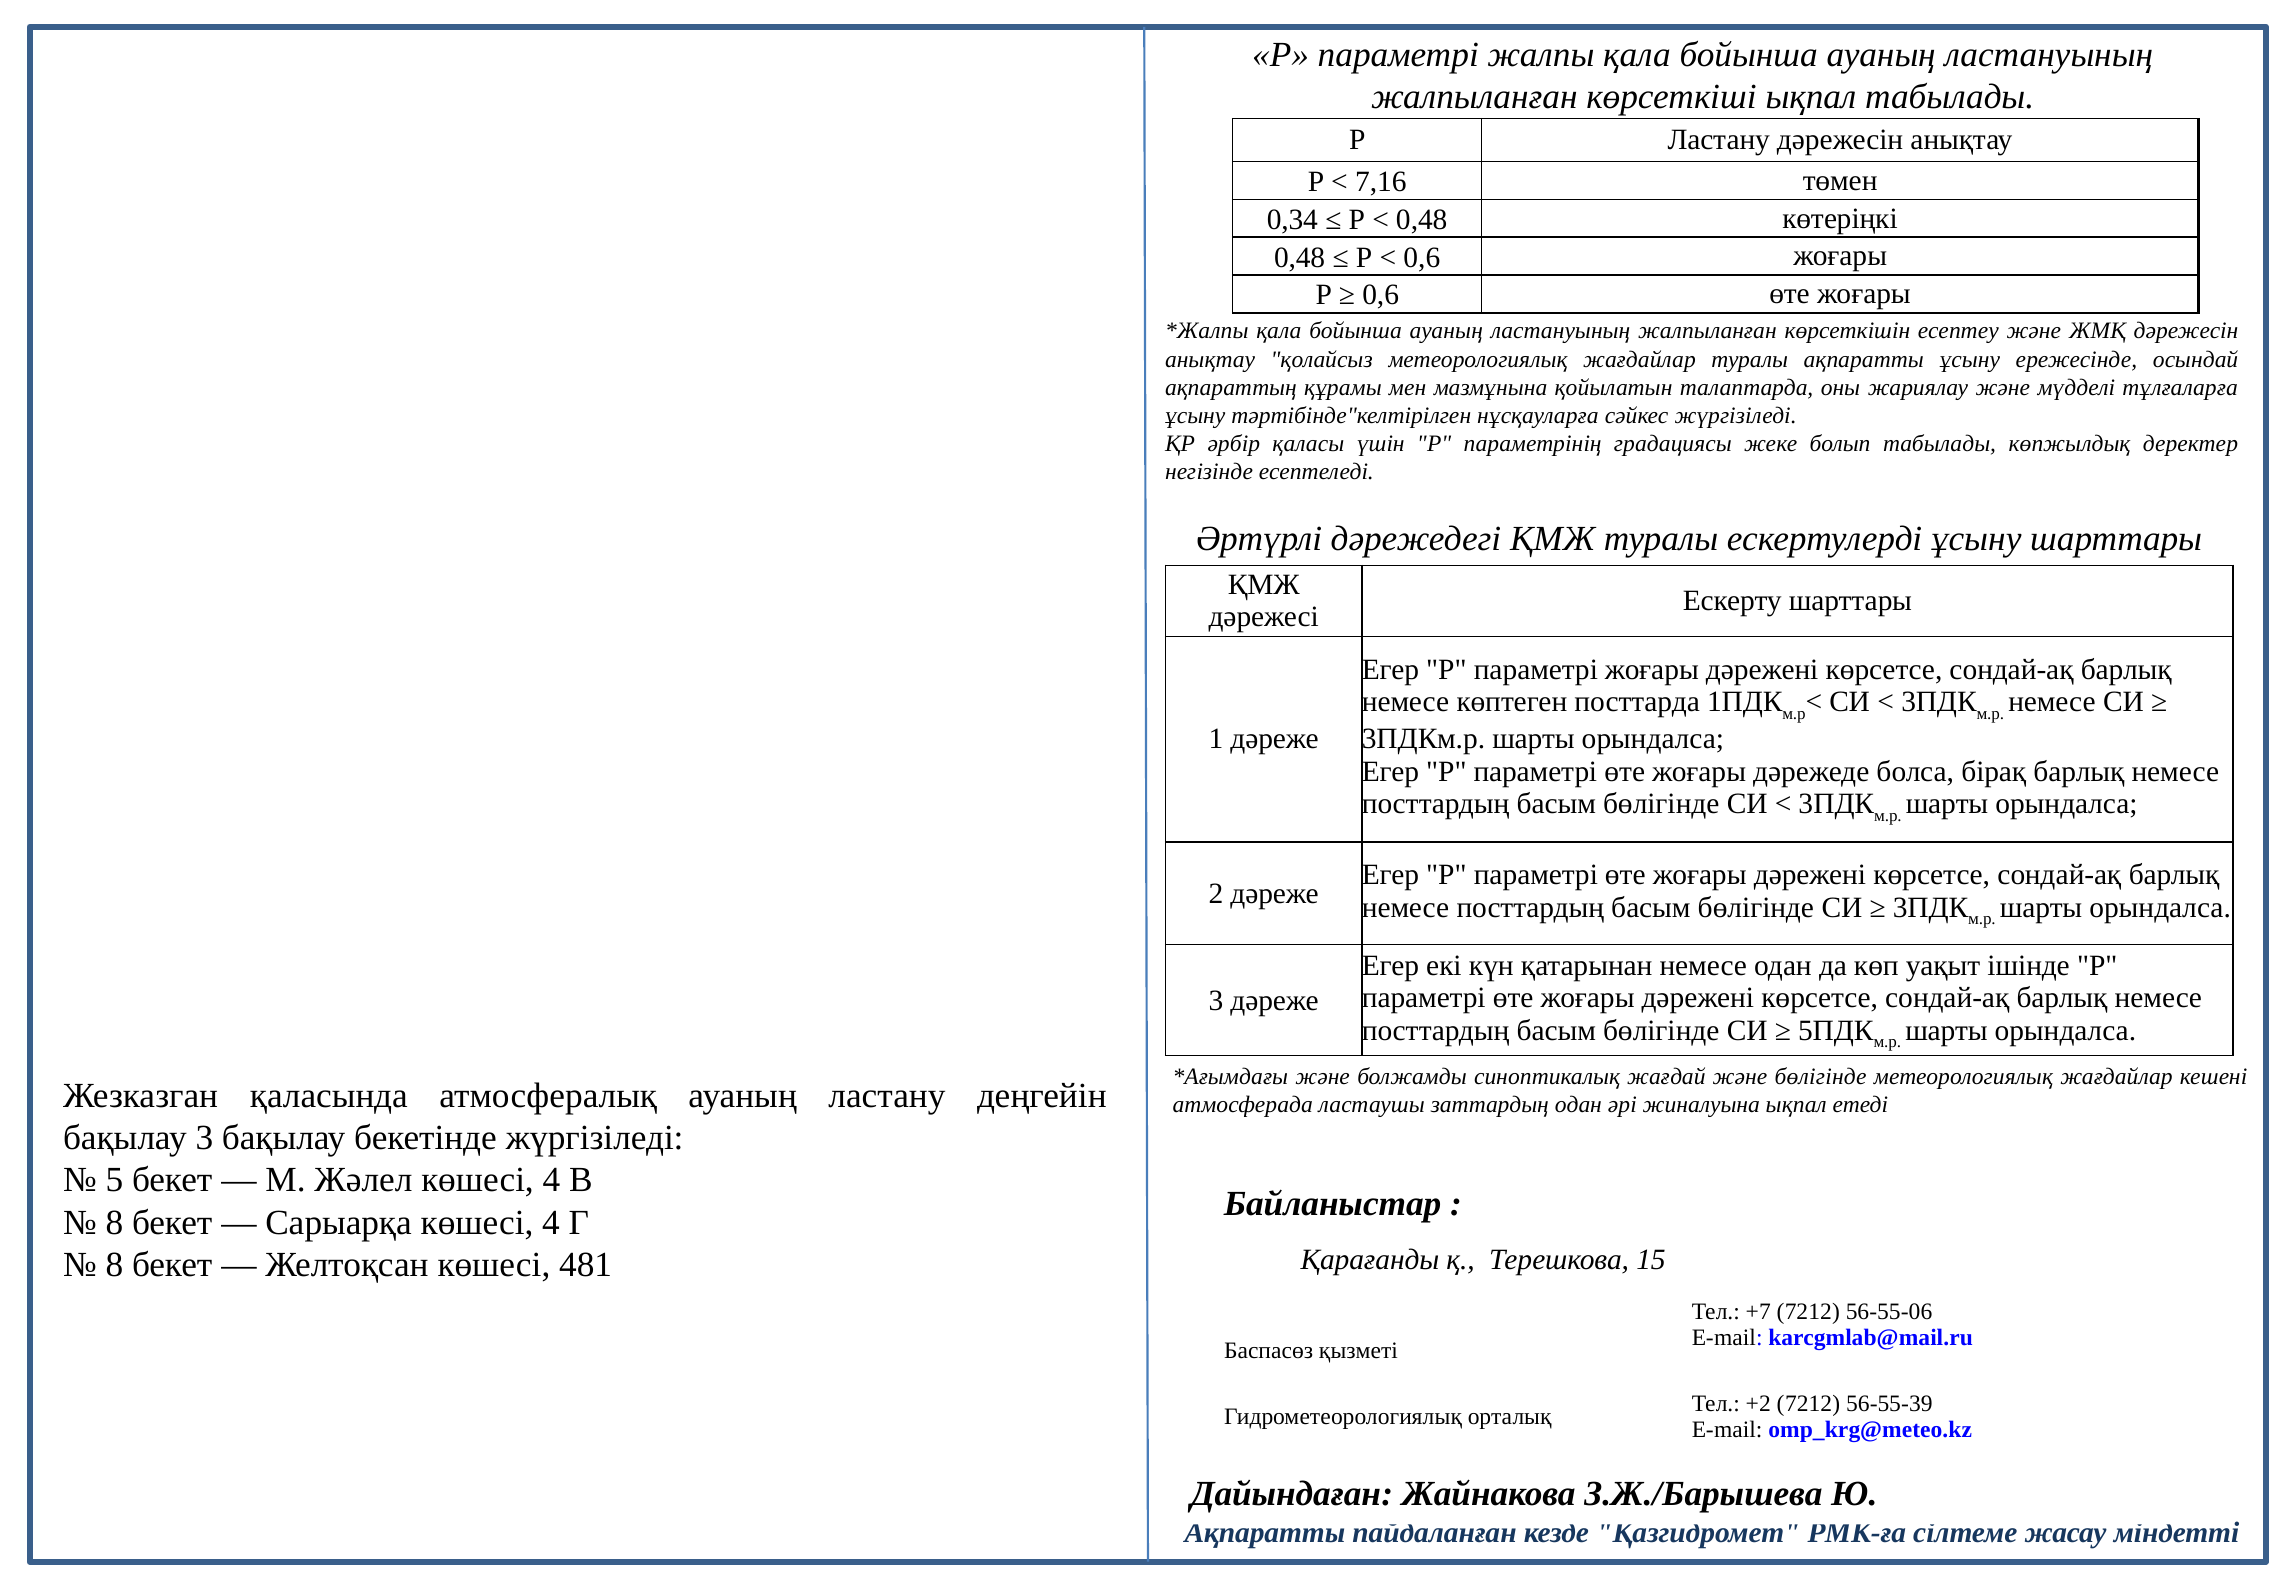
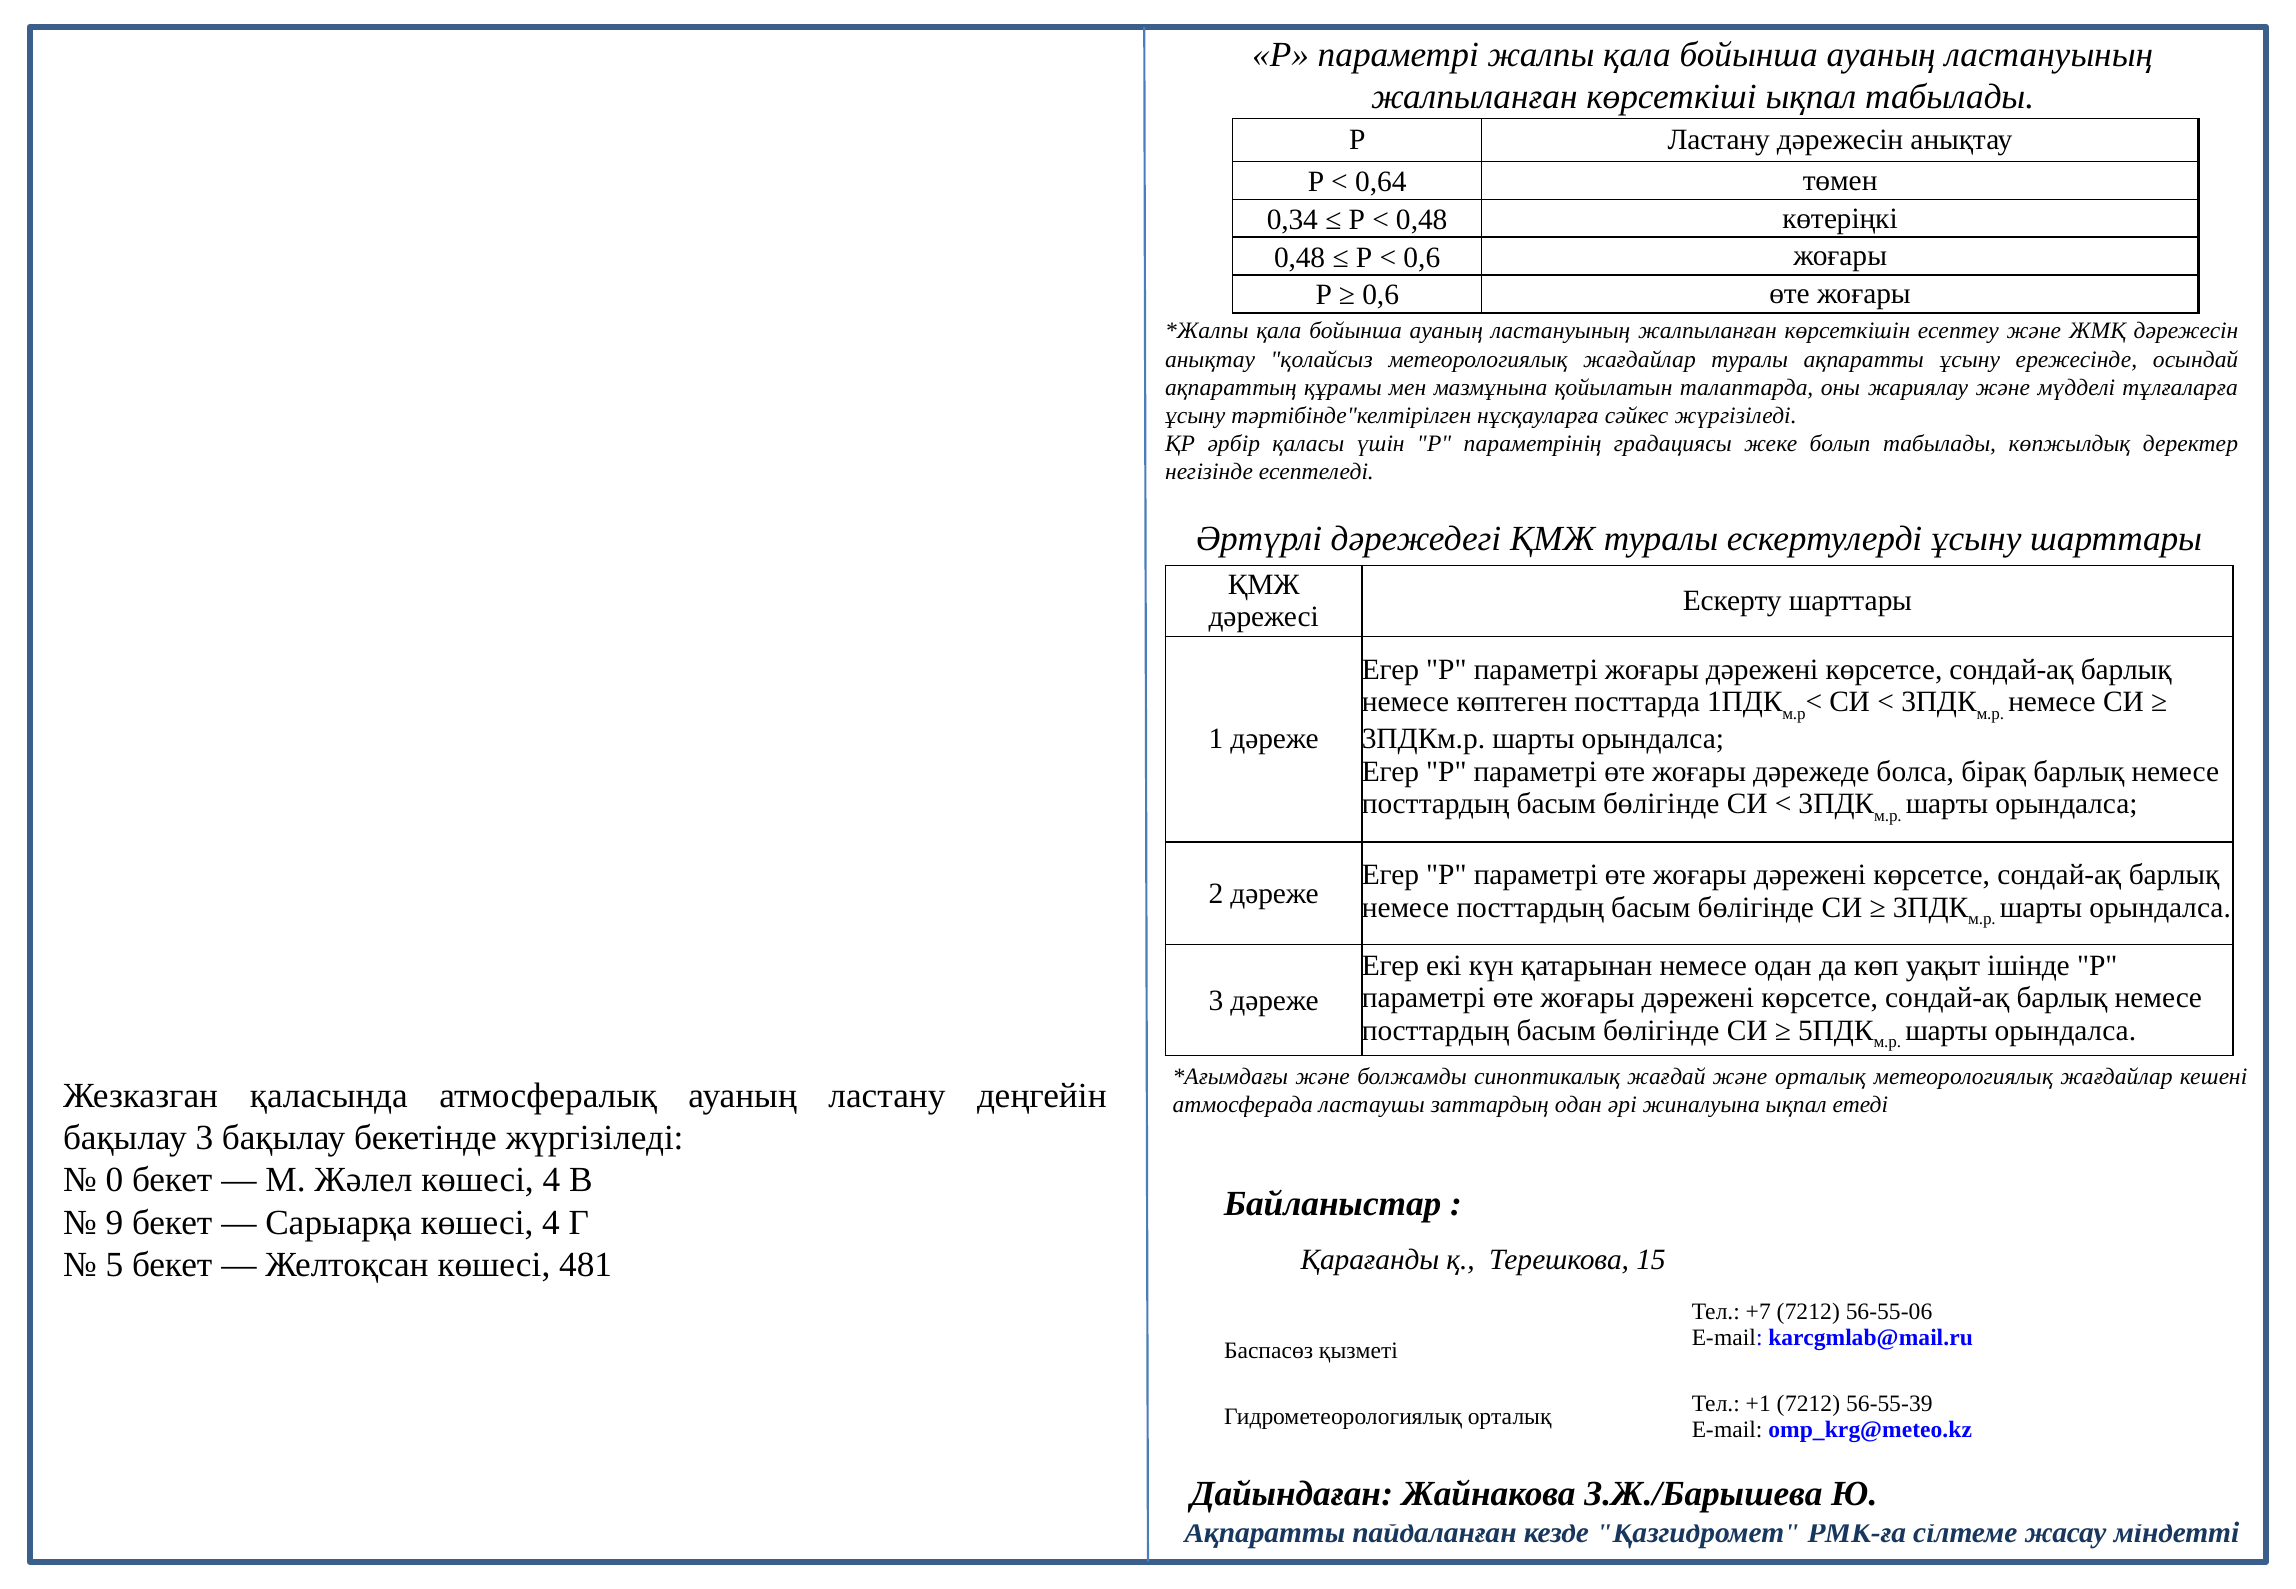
7,16: 7,16 -> 0,64
және бөлігінде: бөлігінде -> орталық
5: 5 -> 0
8 at (114, 1223): 8 -> 9
8 at (114, 1265): 8 -> 5
+2: +2 -> +1
